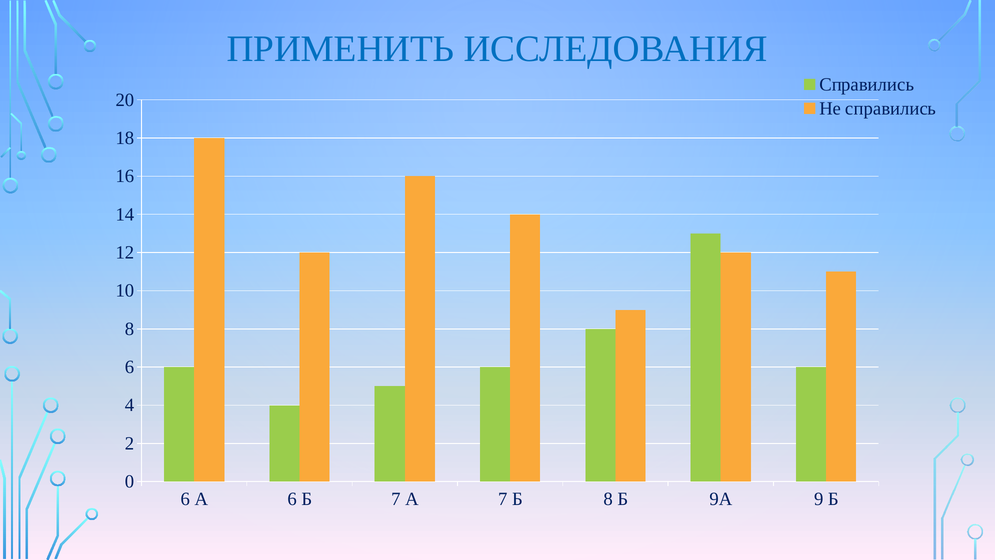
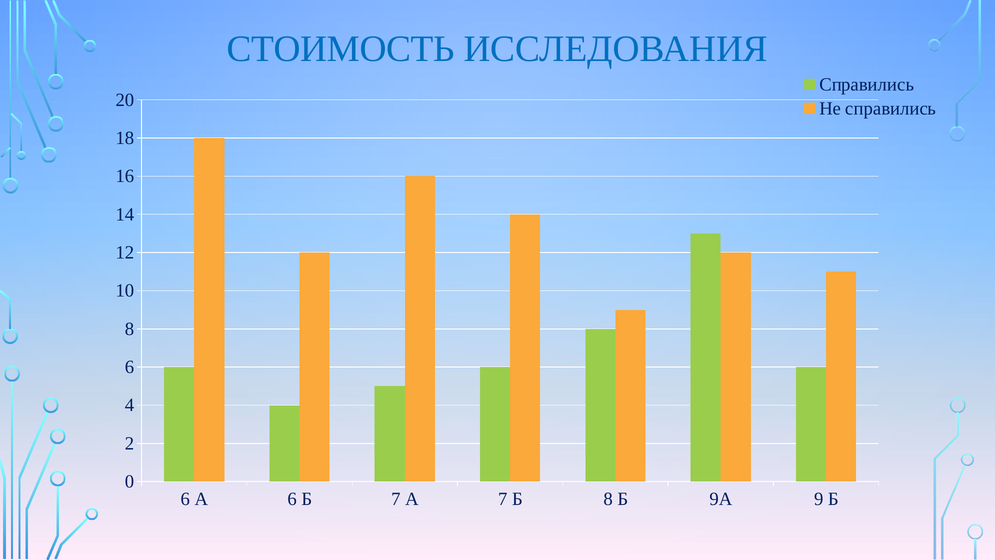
ПРИМЕНИТЬ: ПРИМЕНИТЬ -> СТОИМОСТЬ
